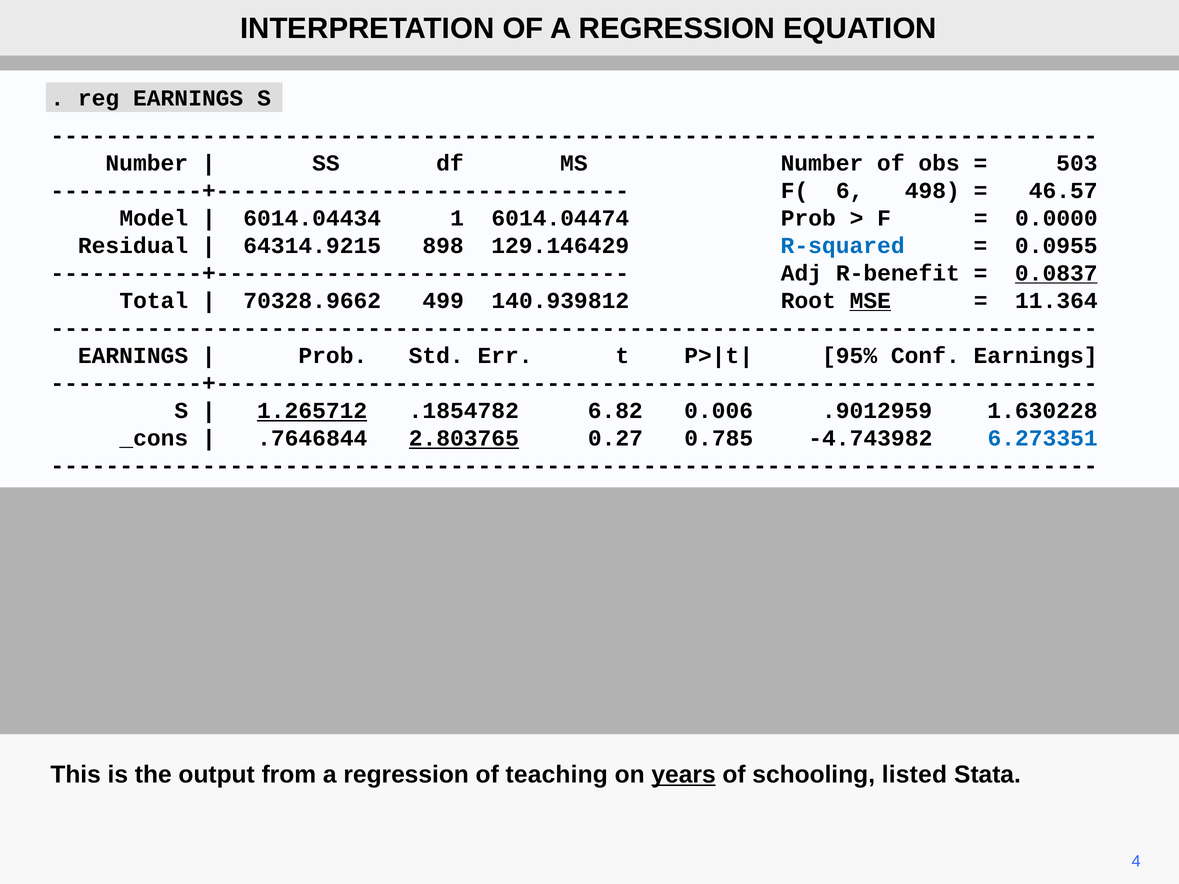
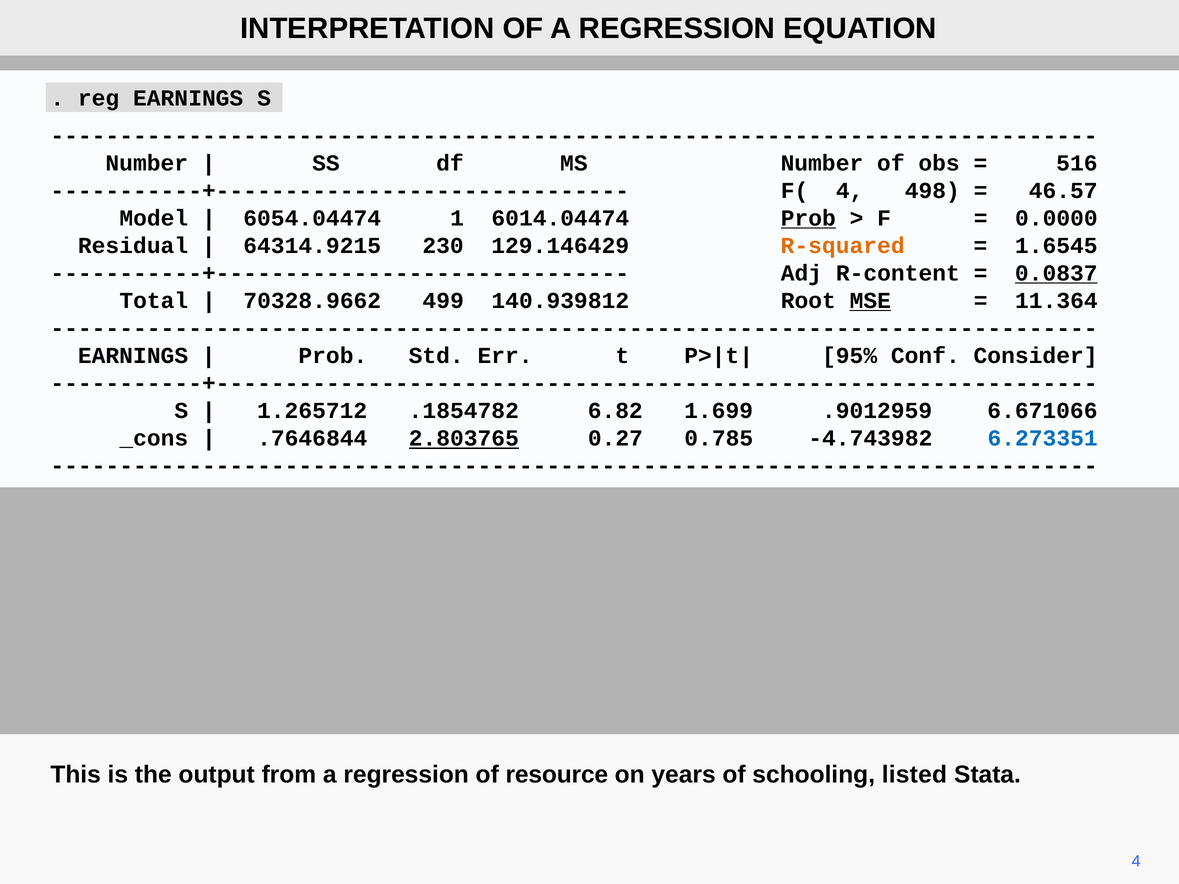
503: 503 -> 516
F( 6: 6 -> 4
6014.04434: 6014.04434 -> 6054.04474
Prob at (808, 218) underline: none -> present
898: 898 -> 230
R-squared colour: blue -> orange
0.0955: 0.0955 -> 1.6545
R-benefit: R-benefit -> R-content
Conf Earnings: Earnings -> Consider
1.265712 underline: present -> none
0.006: 0.006 -> 1.699
1.630228: 1.630228 -> 6.671066
teaching: teaching -> resource
years underline: present -> none
